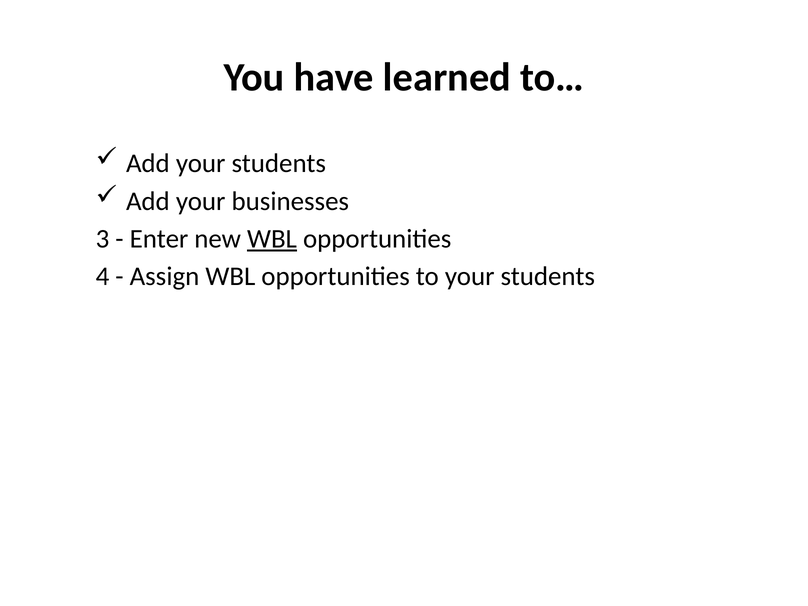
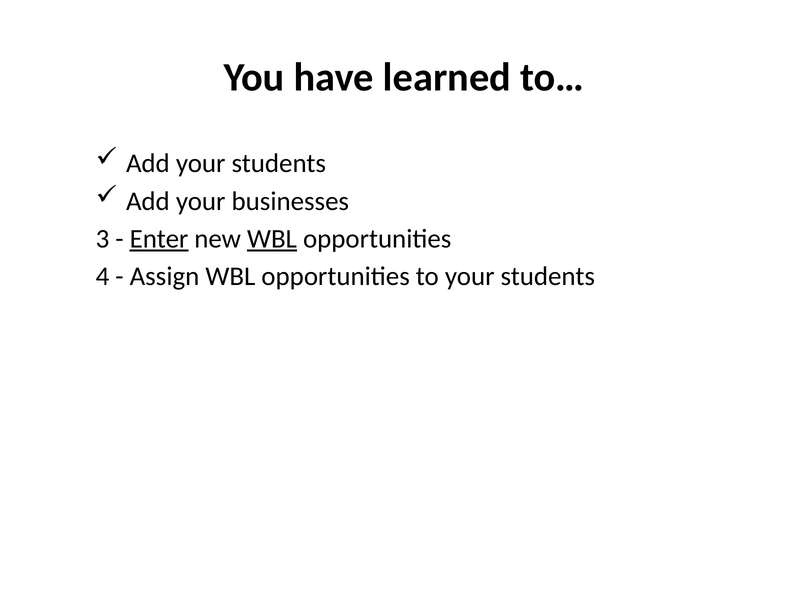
Enter underline: none -> present
